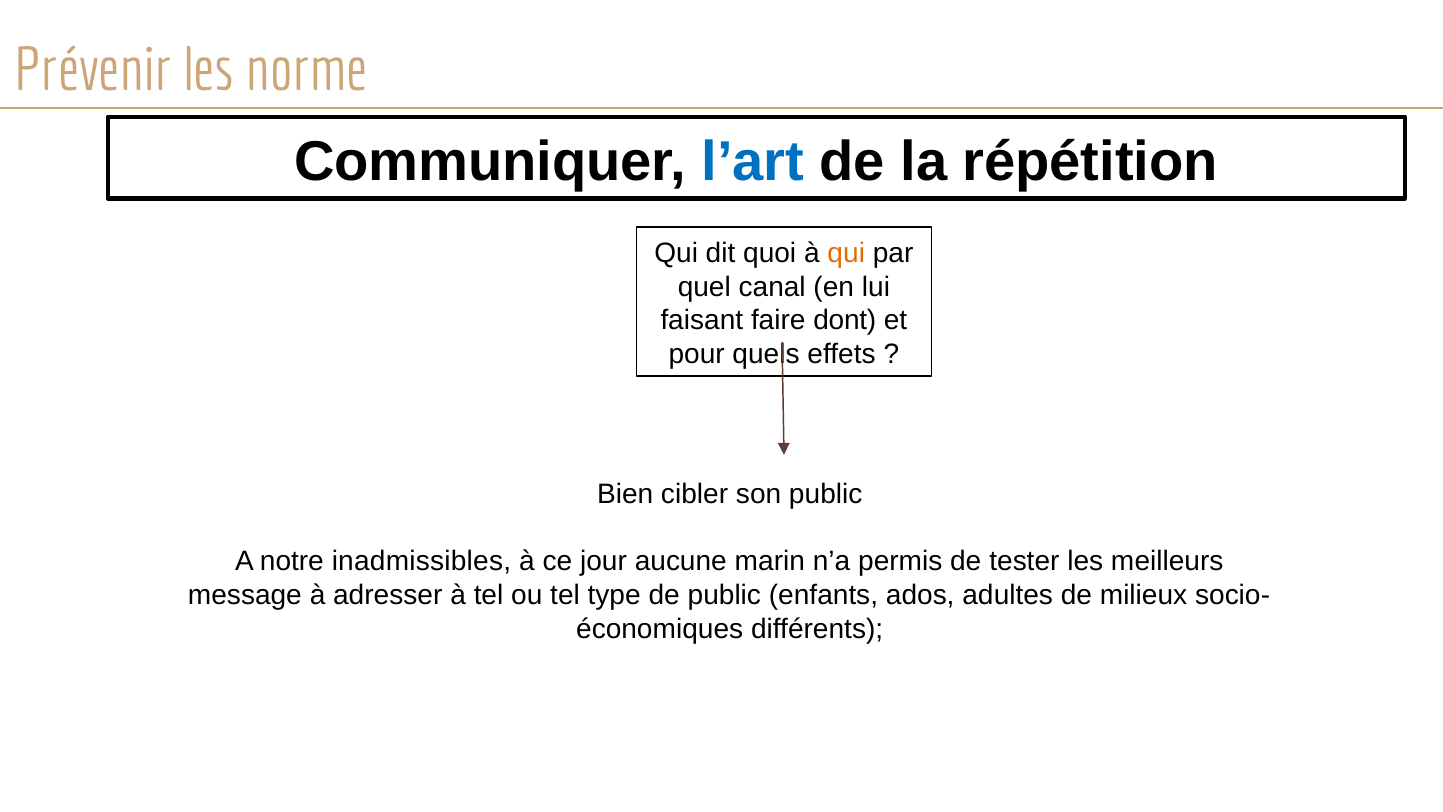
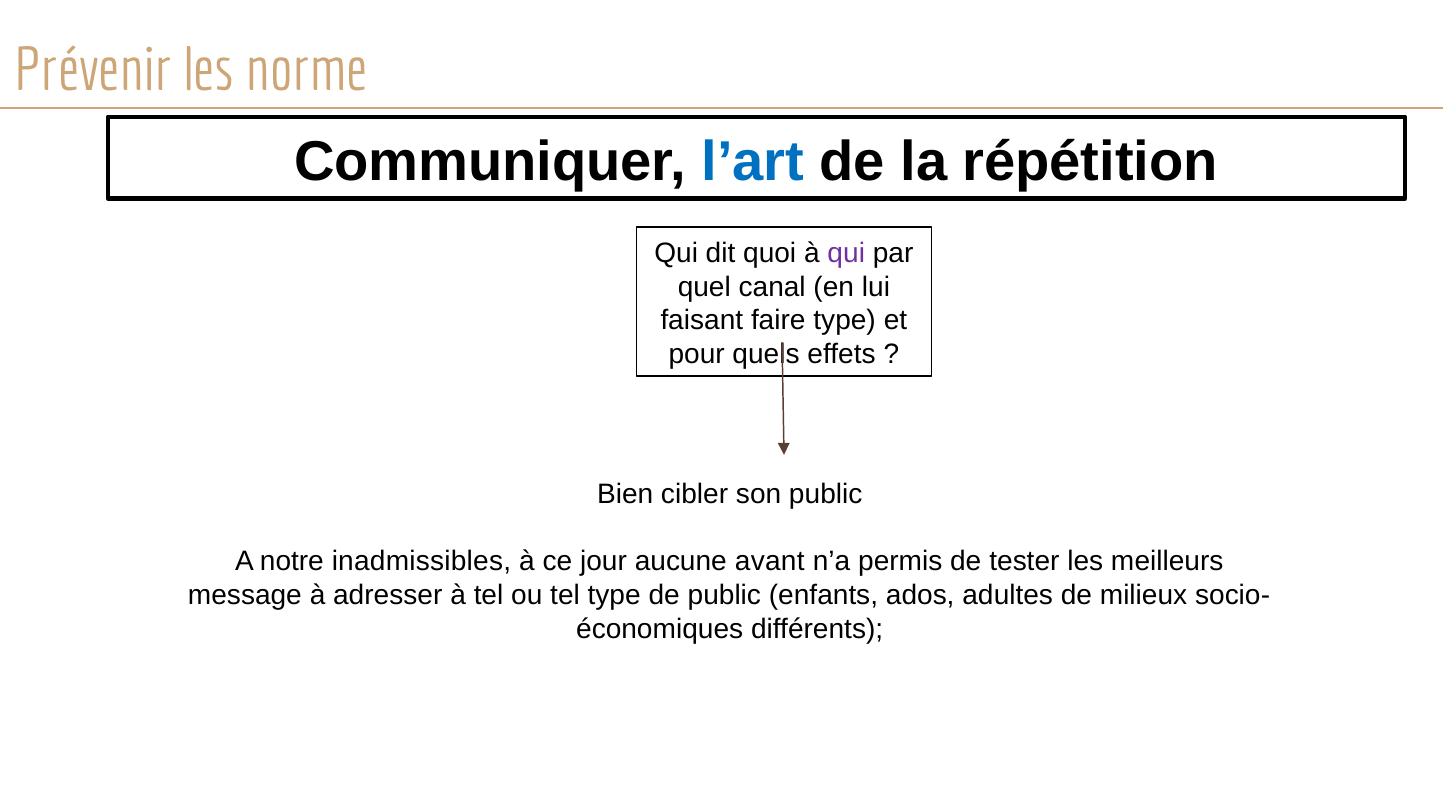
qui at (846, 253) colour: orange -> purple
faire dont: dont -> type
marin: marin -> avant
